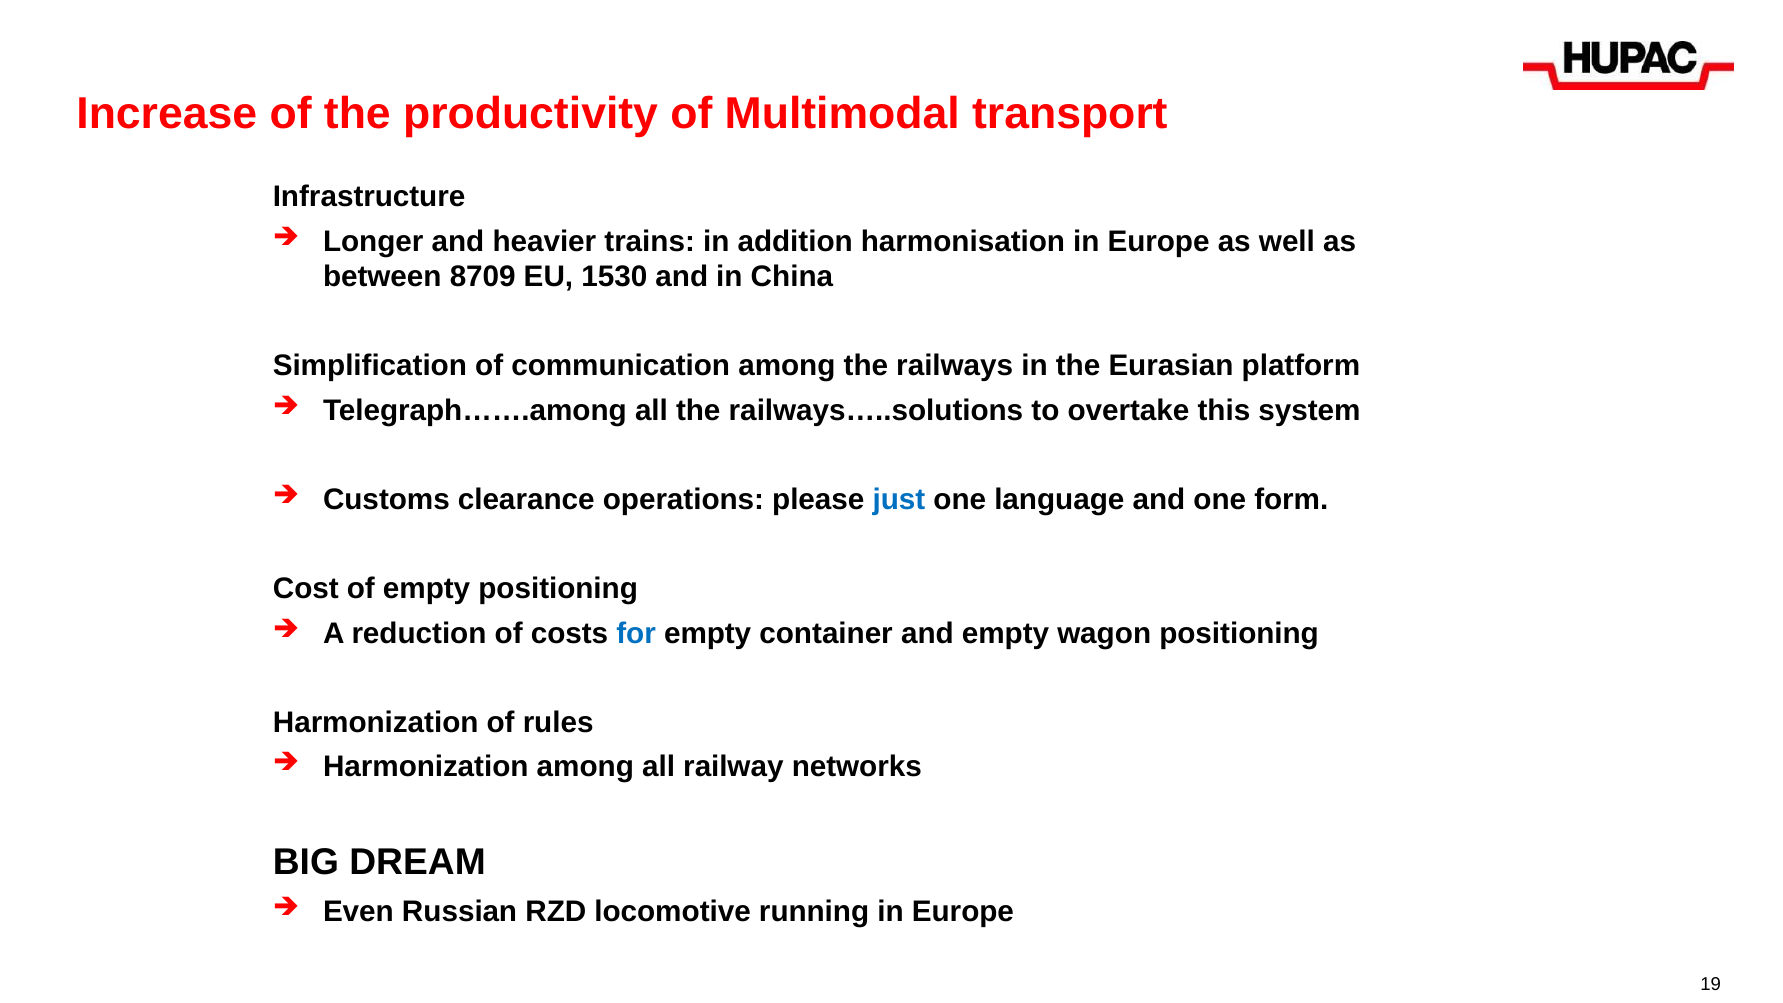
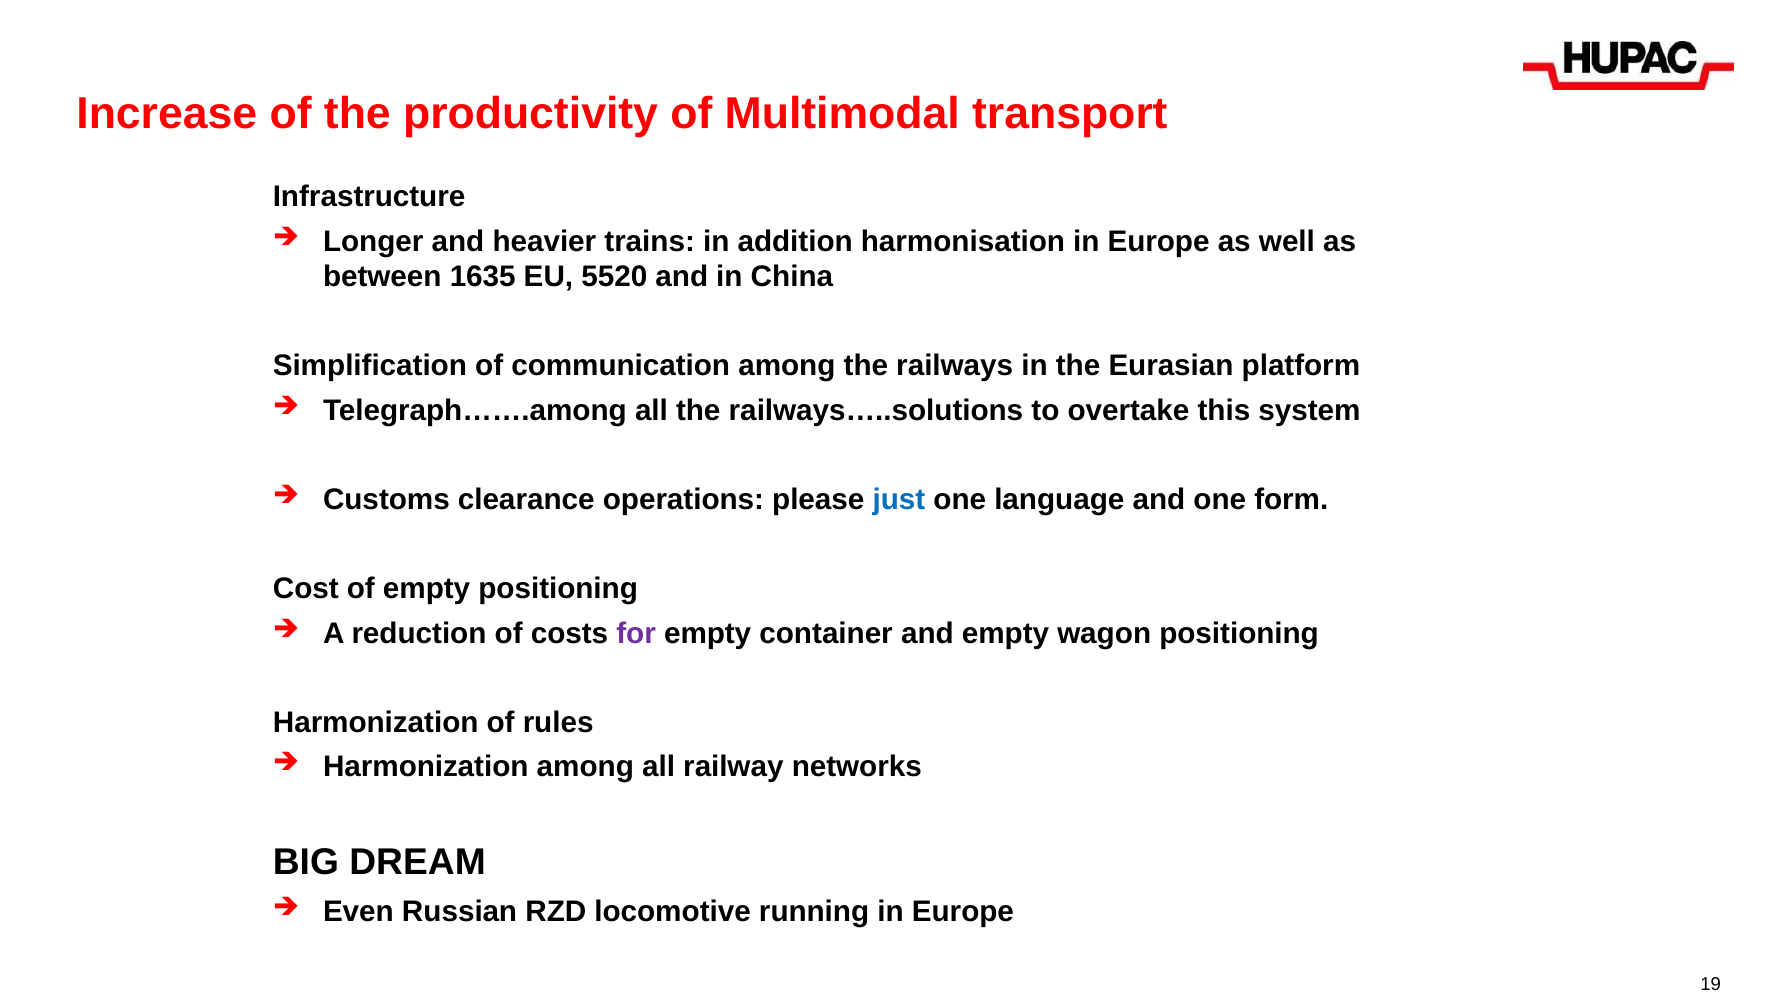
8709: 8709 -> 1635
1530: 1530 -> 5520
for colour: blue -> purple
